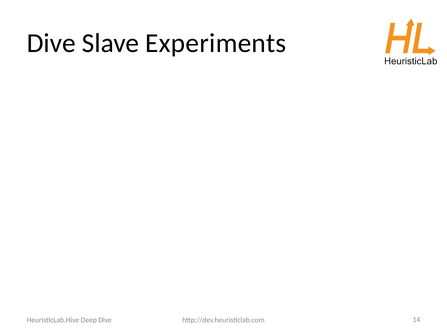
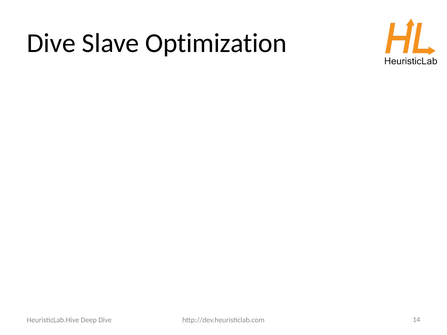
Experiments: Experiments -> Optimization
